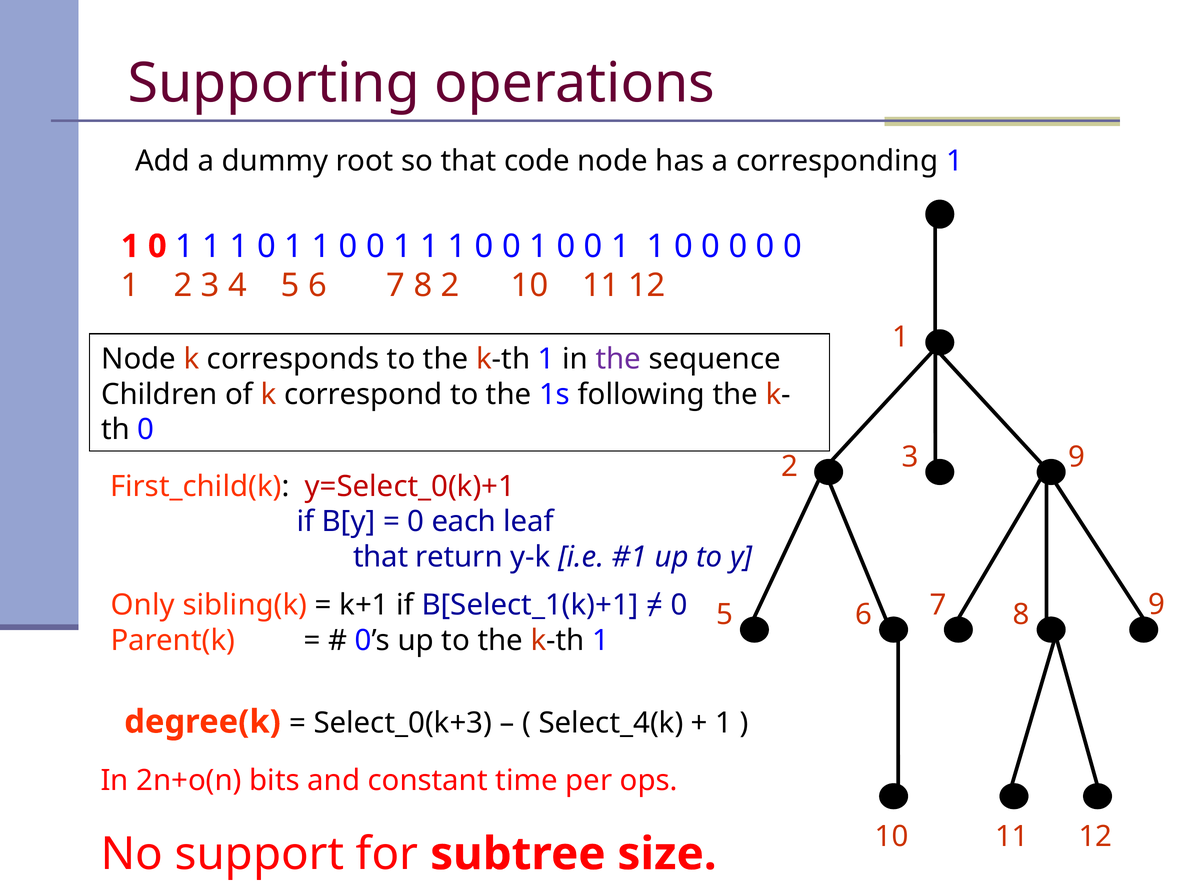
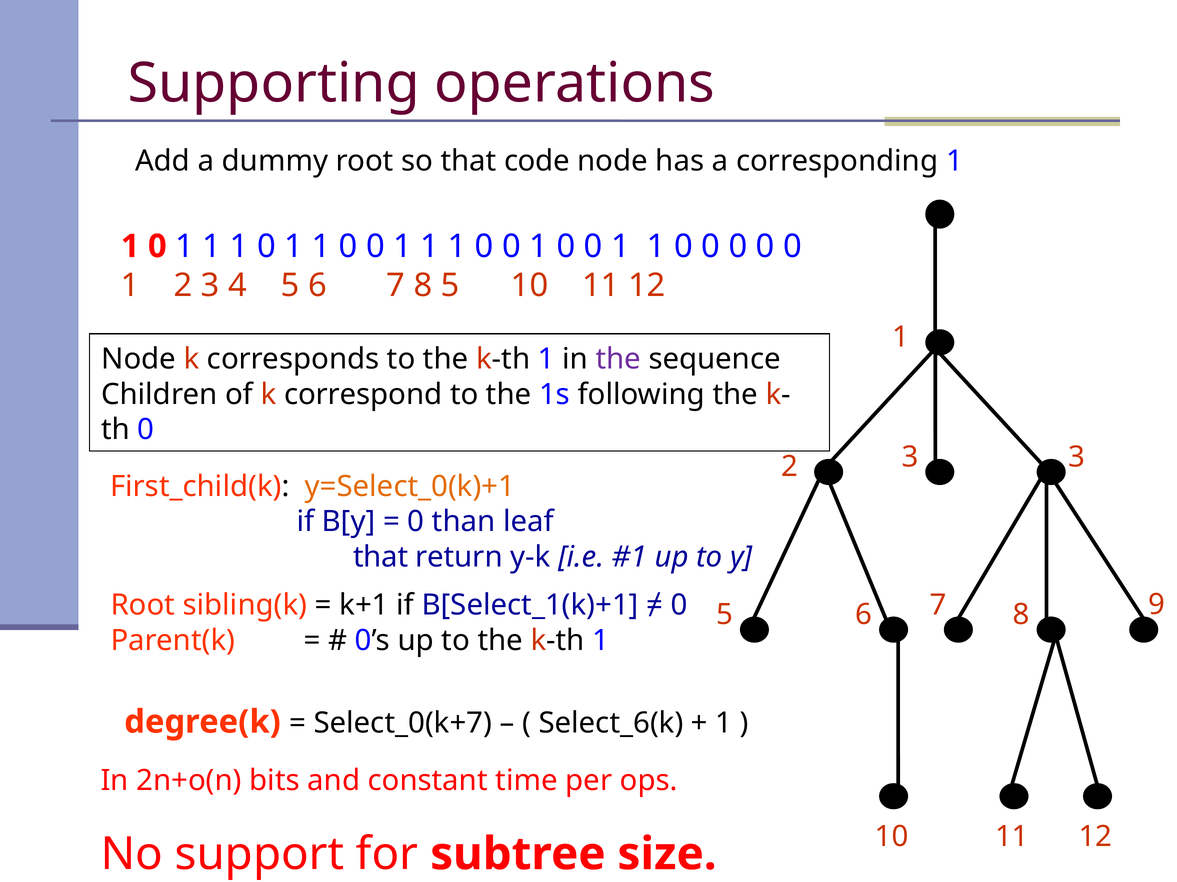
8 2: 2 -> 5
3 9: 9 -> 3
y=Select_0(k)+1 colour: red -> orange
each: each -> than
Only at (143, 606): Only -> Root
Select_0(k+3: Select_0(k+3 -> Select_0(k+7
Select_4(k: Select_4(k -> Select_6(k
